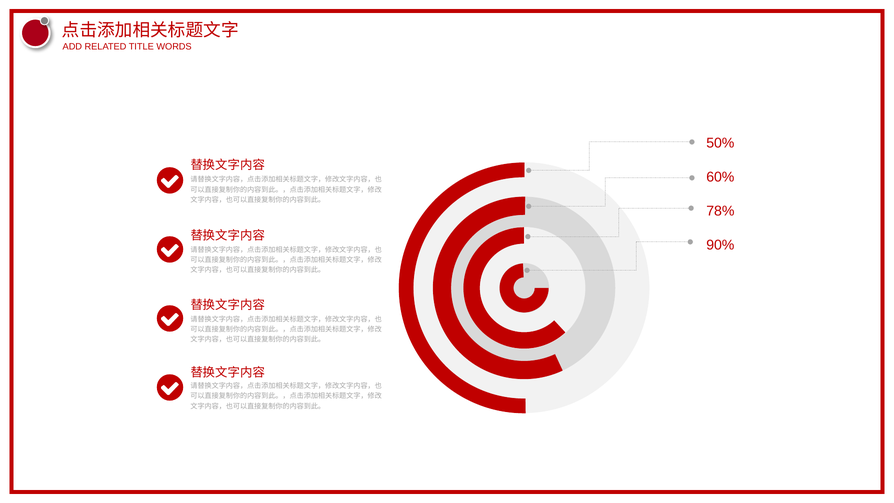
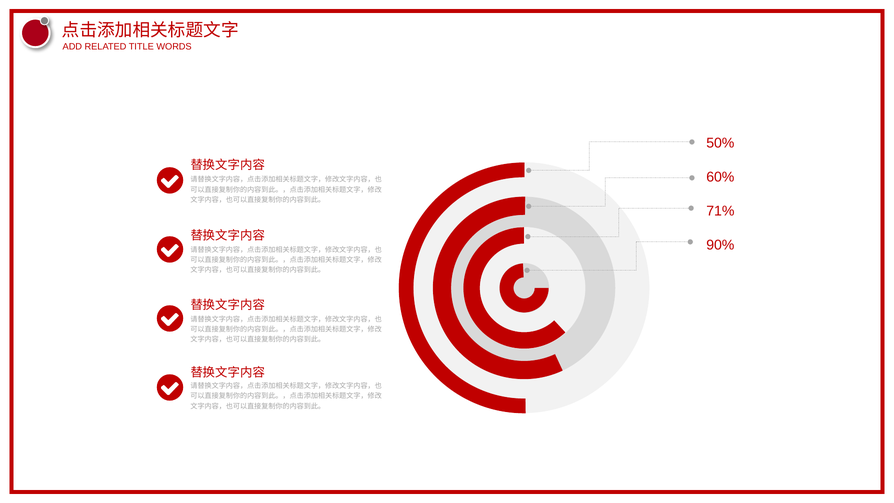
78%: 78% -> 71%
